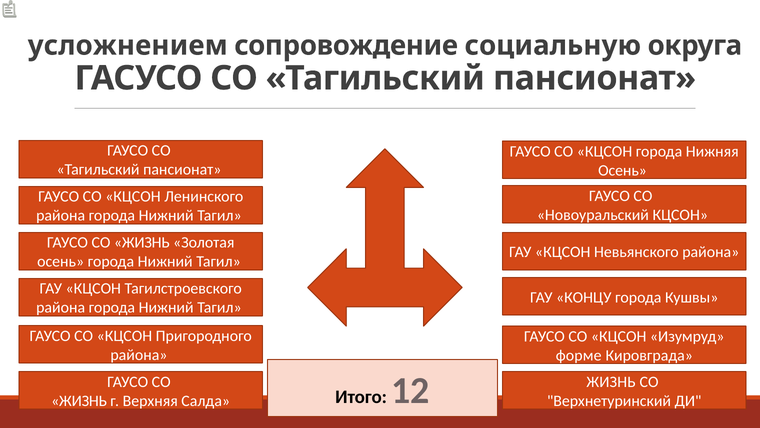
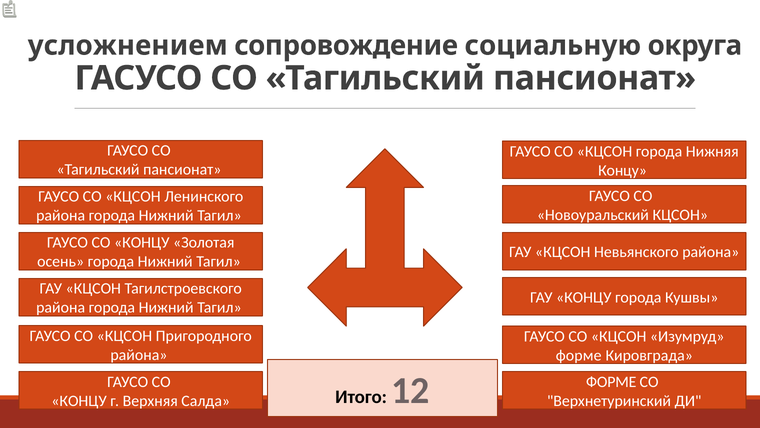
Осень at (622, 170): Осень -> Концу
ЖИЗНЬ at (142, 242): ЖИЗНЬ -> КОНЦУ
ЖИЗНЬ at (611, 381): ЖИЗНЬ -> ФОРМЕ
ЖИЗНЬ at (79, 400): ЖИЗНЬ -> КОНЦУ
